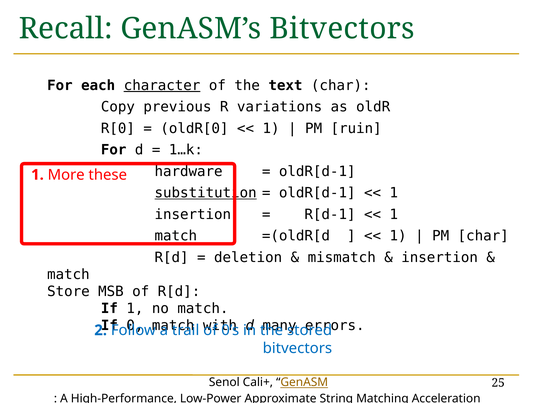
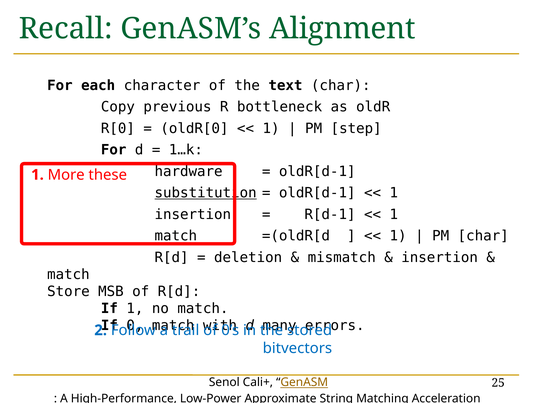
GenASM’s Bitvectors: Bitvectors -> Alignment
character underline: present -> none
variations: variations -> bottleneck
ruin: ruin -> step
